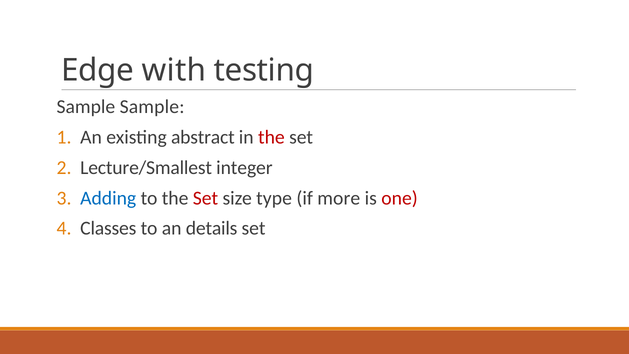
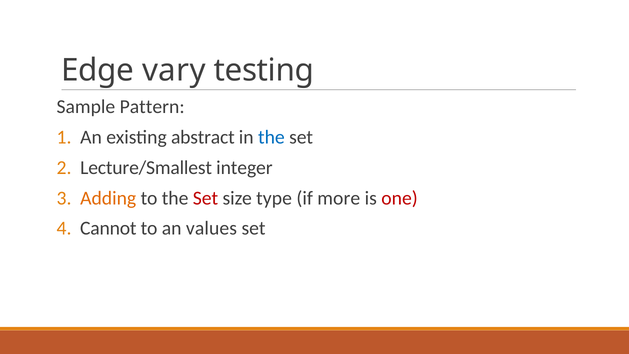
with: with -> vary
Sample Sample: Sample -> Pattern
the at (271, 137) colour: red -> blue
Adding colour: blue -> orange
Classes: Classes -> Cannot
details: details -> values
